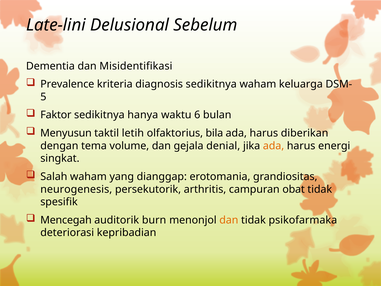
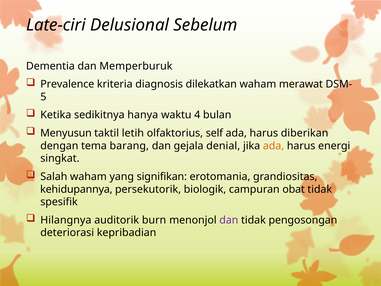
Late-lini: Late-lini -> Late-ciri
Misidentifikasi: Misidentifikasi -> Memperburuk
diagnosis sedikitnya: sedikitnya -> dilekatkan
keluarga: keluarga -> merawat
Faktor: Faktor -> Ketika
6: 6 -> 4
bila: bila -> self
volume: volume -> barang
dianggap: dianggap -> signifikan
neurogenesis: neurogenesis -> kehidupannya
arthritis: arthritis -> biologik
Mencegah: Mencegah -> Hilangnya
dan at (229, 220) colour: orange -> purple
psikofarmaka: psikofarmaka -> pengosongan
